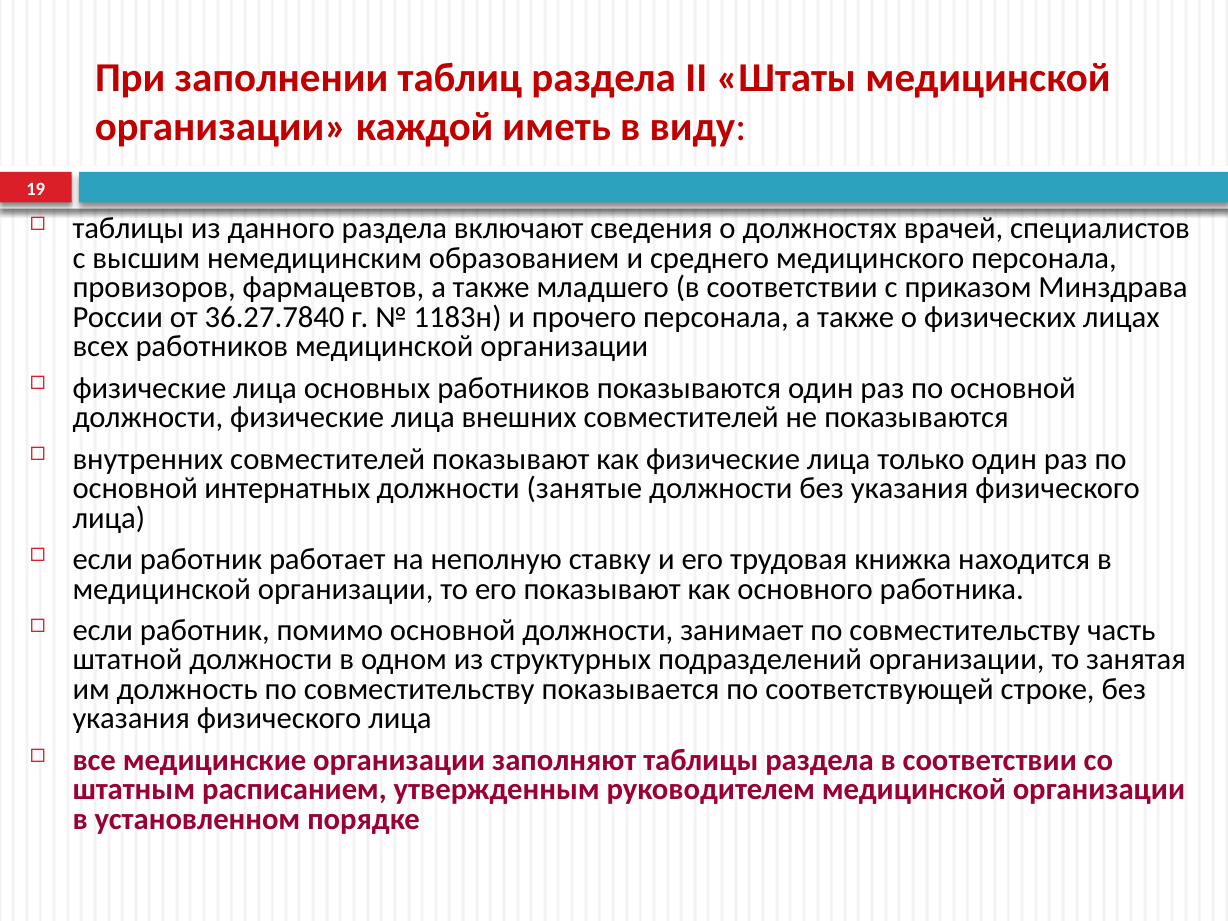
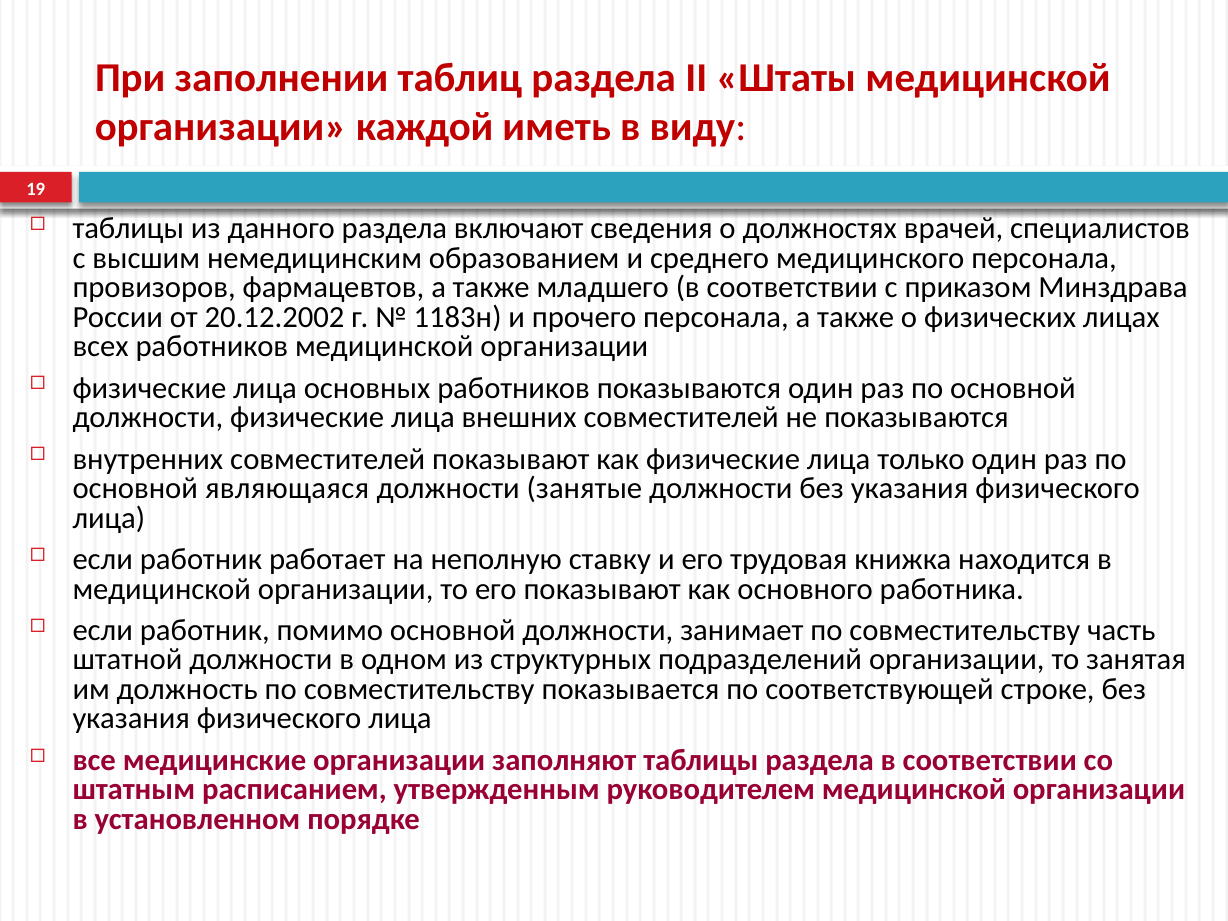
36.27.7840: 36.27.7840 -> 20.12.2002
интернатных: интернатных -> являющаяся
